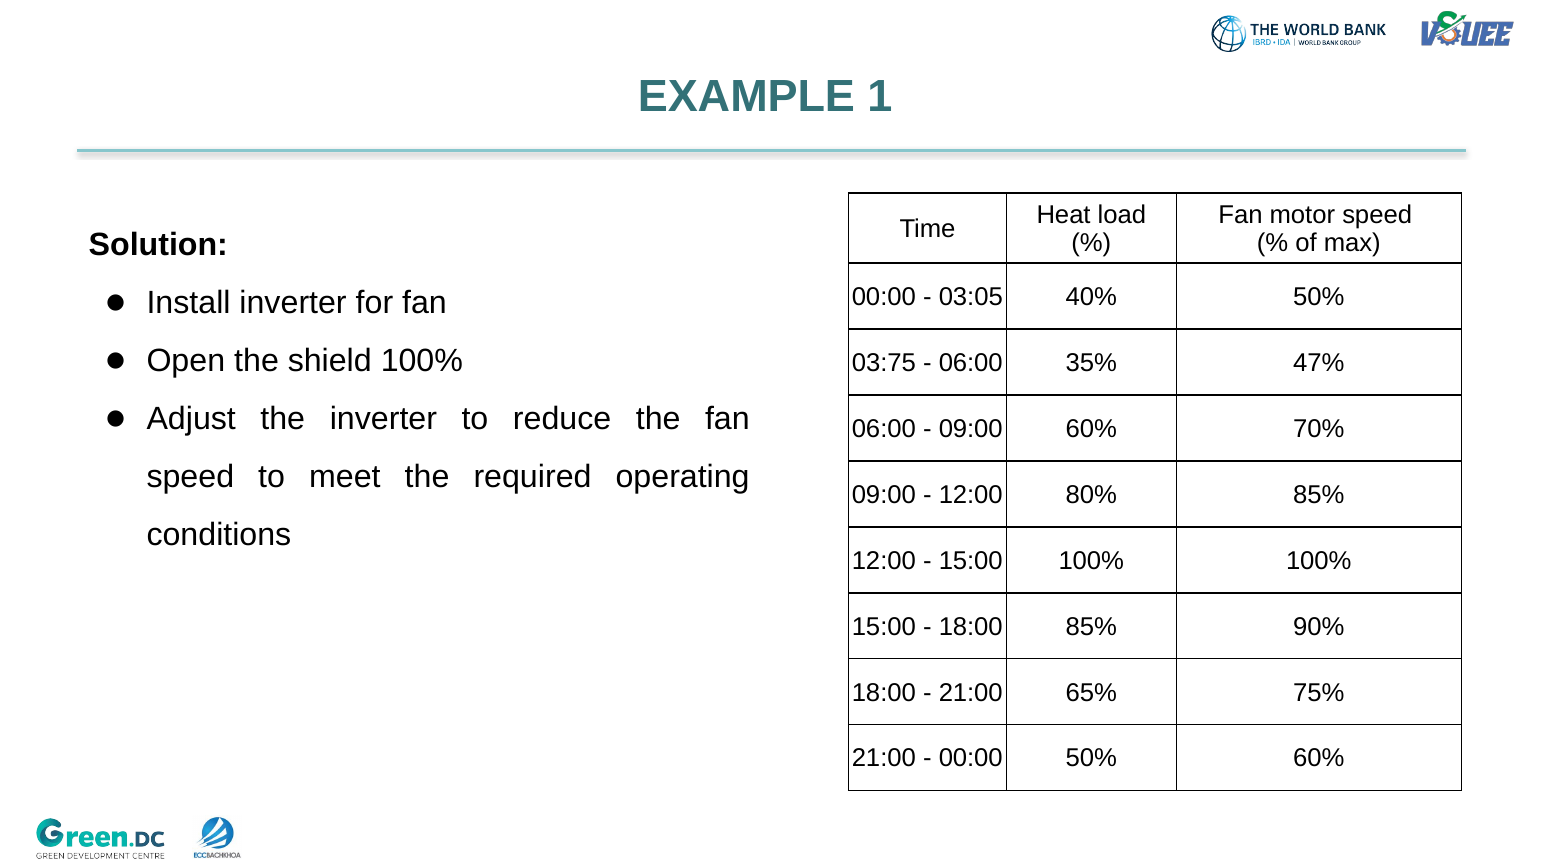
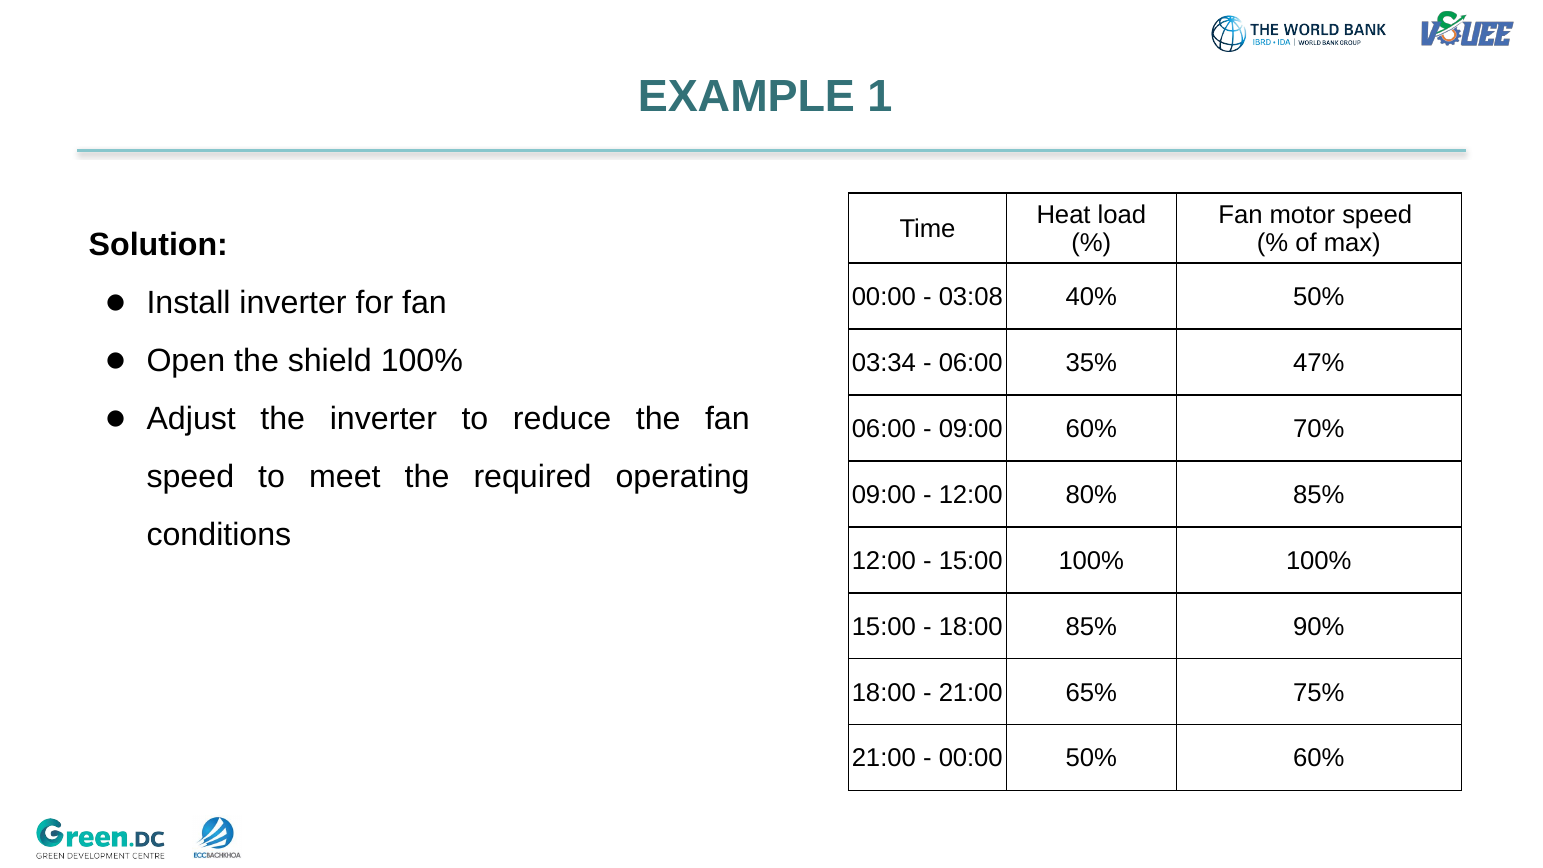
03:05: 03:05 -> 03:08
03:75: 03:75 -> 03:34
